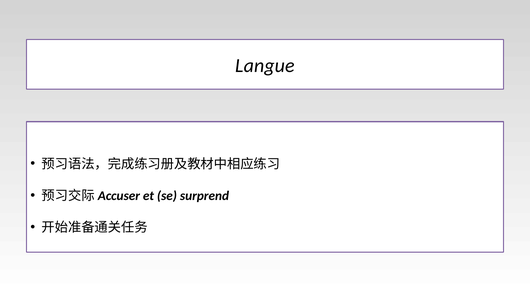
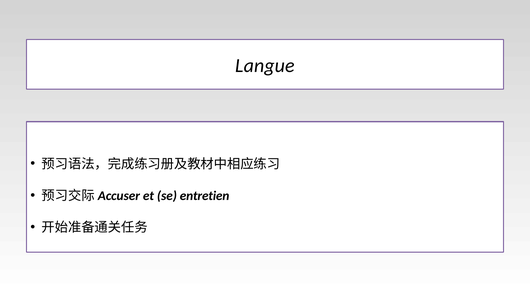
surprend: surprend -> entretien
